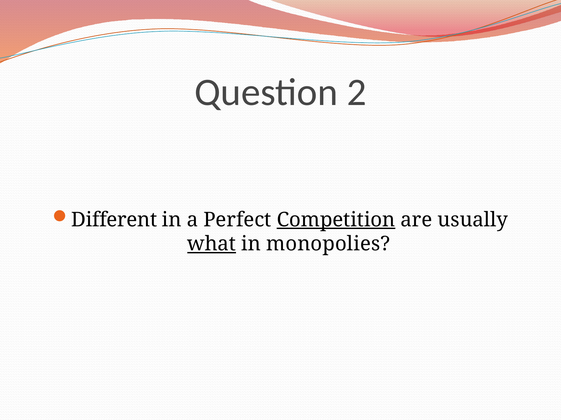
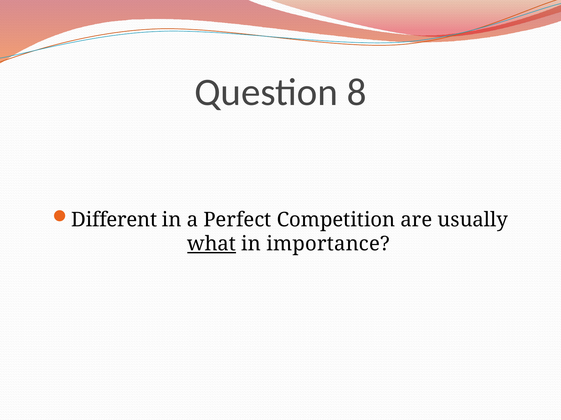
2: 2 -> 8
Competition underline: present -> none
monopolies: monopolies -> importance
